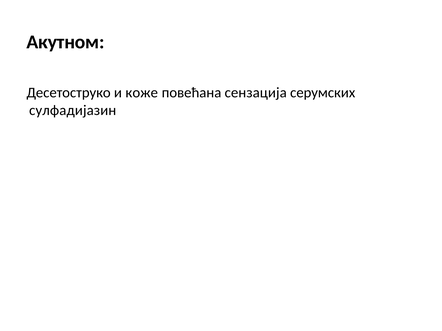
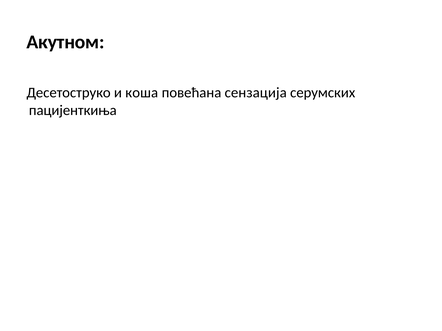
коже: коже -> коша
сулфадијазин: сулфадијазин -> пацијенткиња
